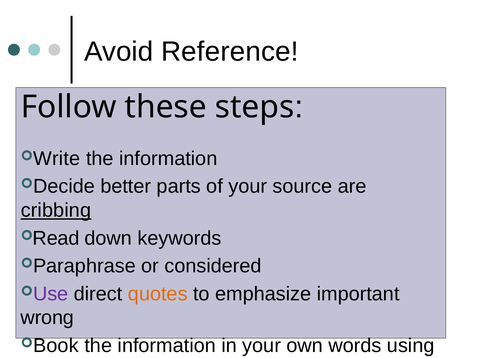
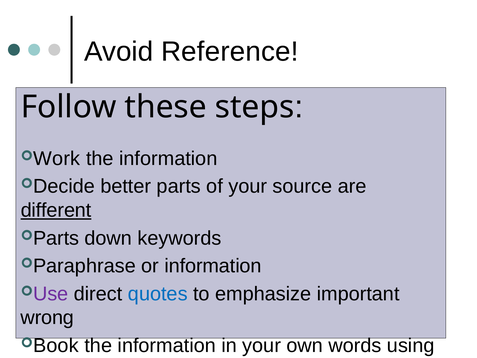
Write: Write -> Work
cribbing: cribbing -> different
Read at (56, 238): Read -> Parts
or considered: considered -> information
quotes colour: orange -> blue
